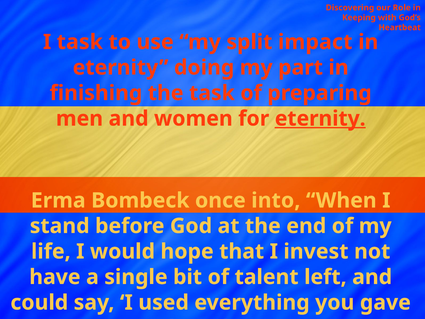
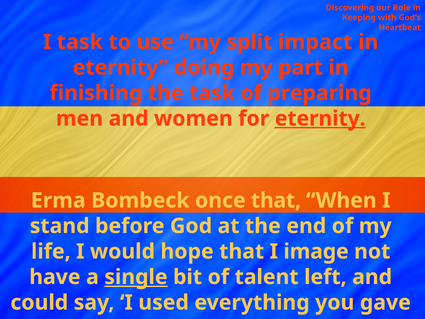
once into: into -> that
invest: invest -> image
single underline: none -> present
